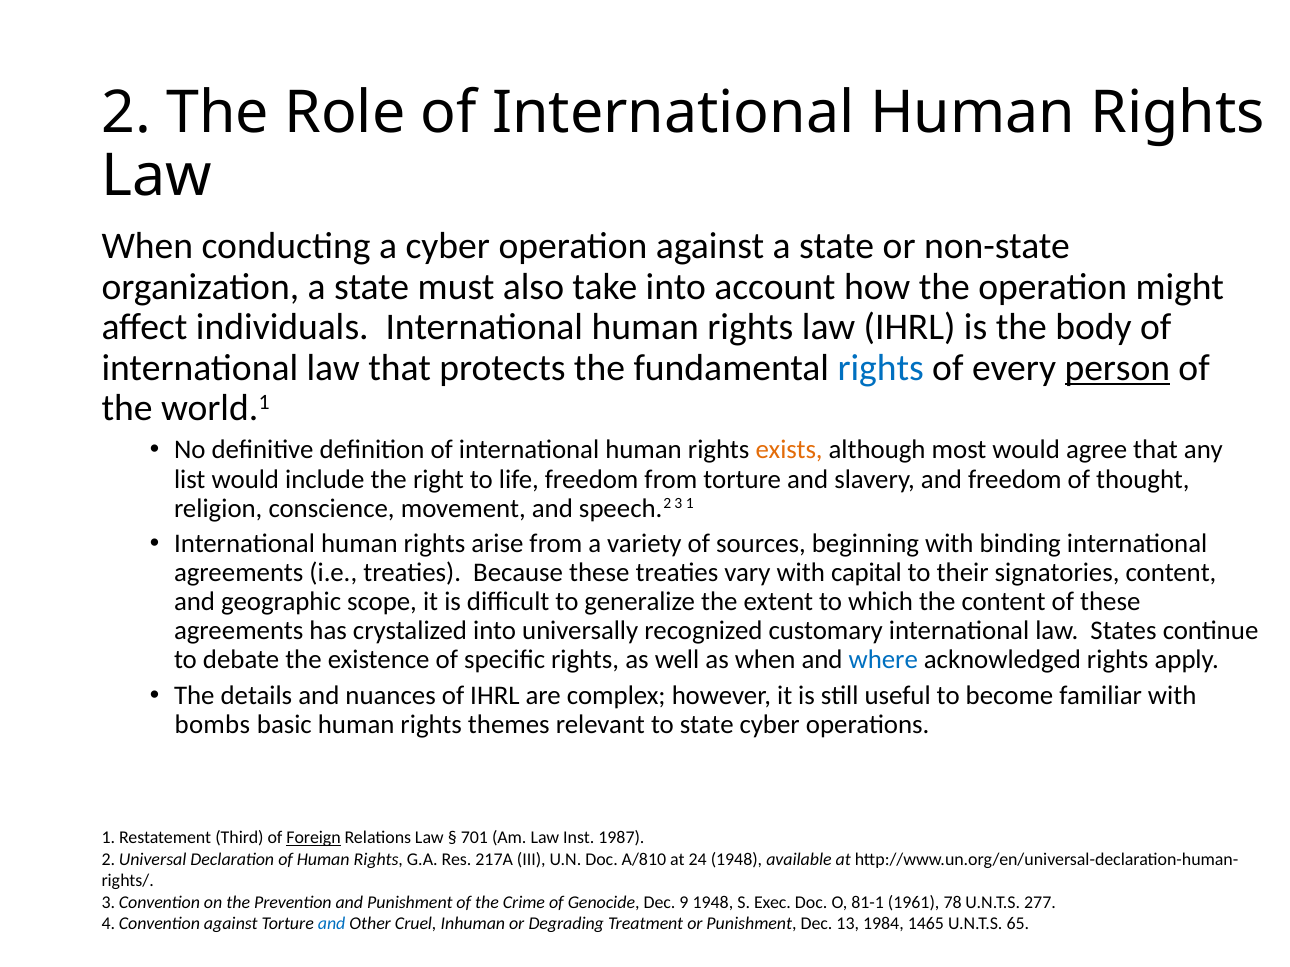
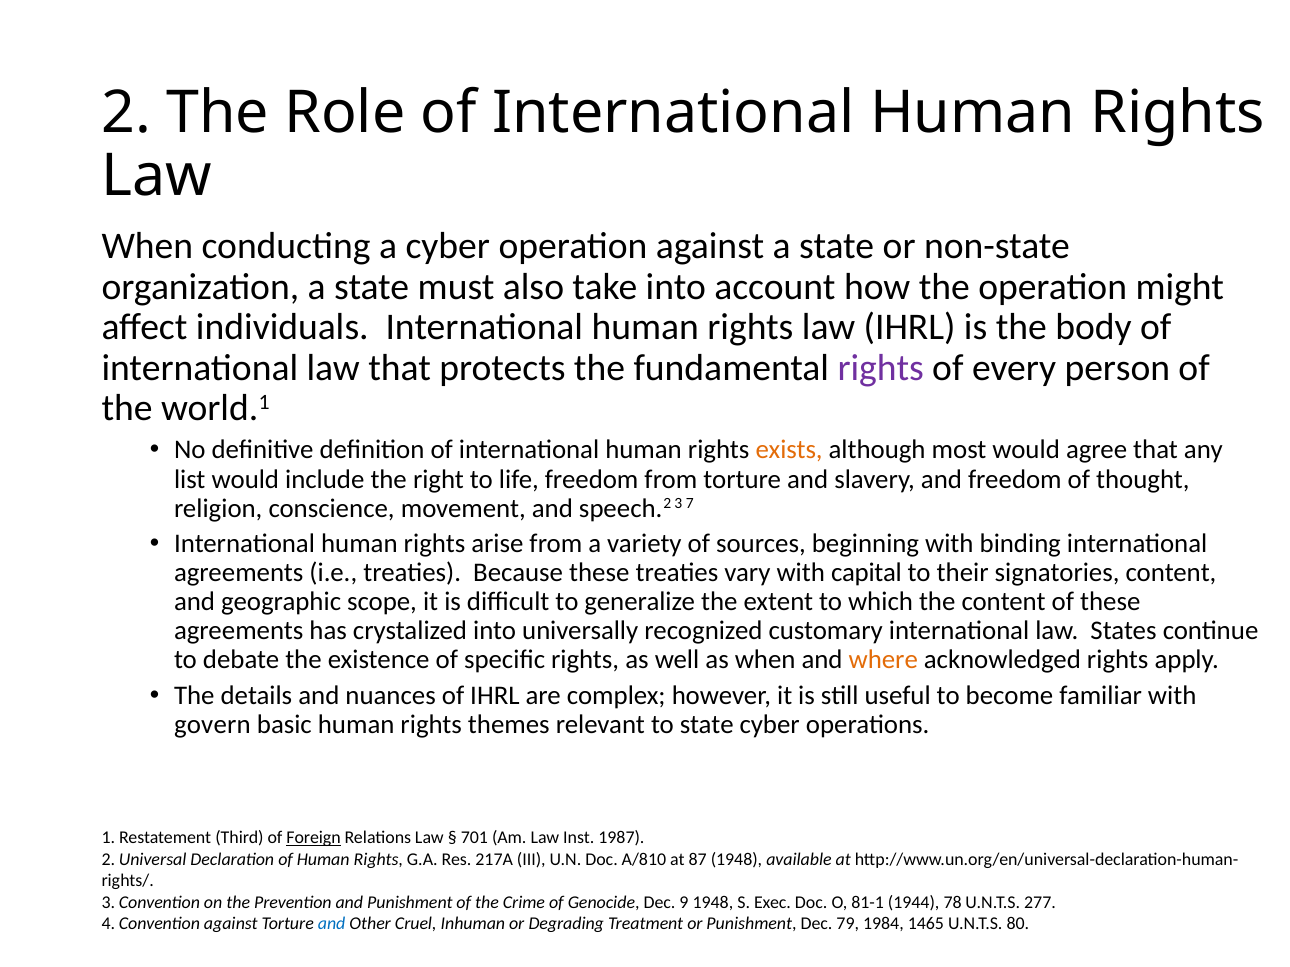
rights at (881, 368) colour: blue -> purple
person underline: present -> none
3 1: 1 -> 7
where colour: blue -> orange
bombs: bombs -> govern
24: 24 -> 87
1961: 1961 -> 1944
13: 13 -> 79
65: 65 -> 80
